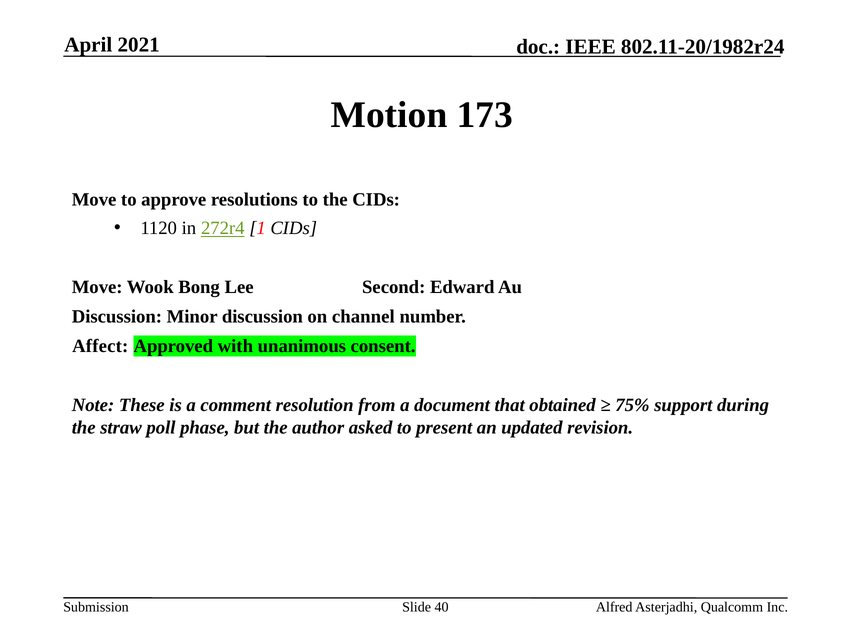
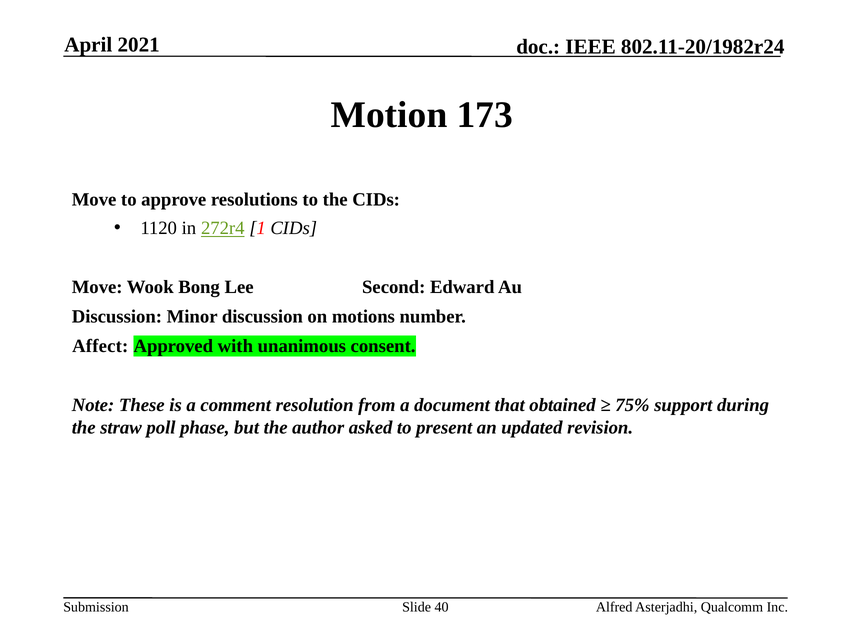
channel: channel -> motions
